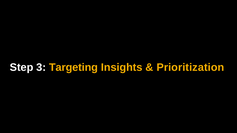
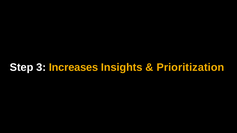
Targeting: Targeting -> Increases
